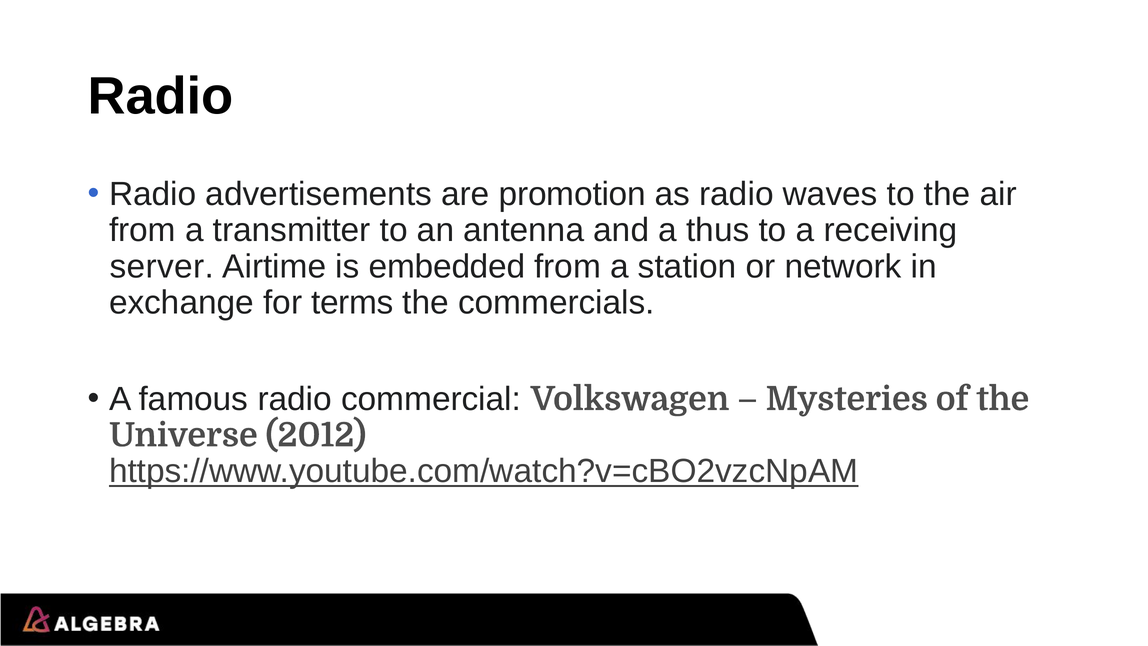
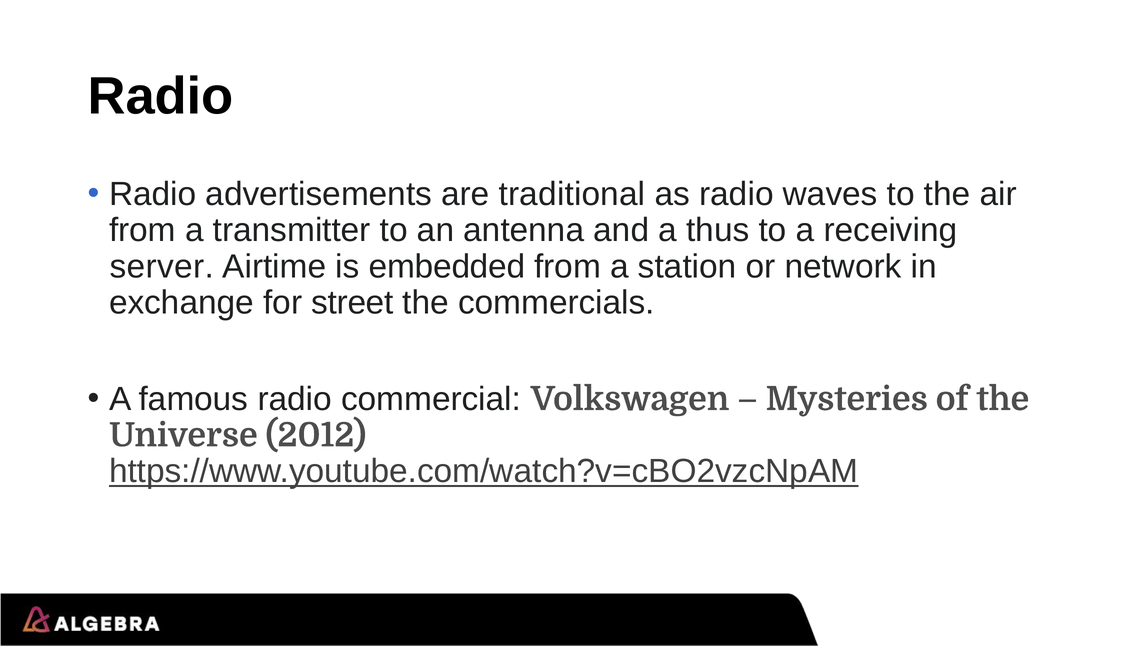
promotion: promotion -> traditional
terms: terms -> street
